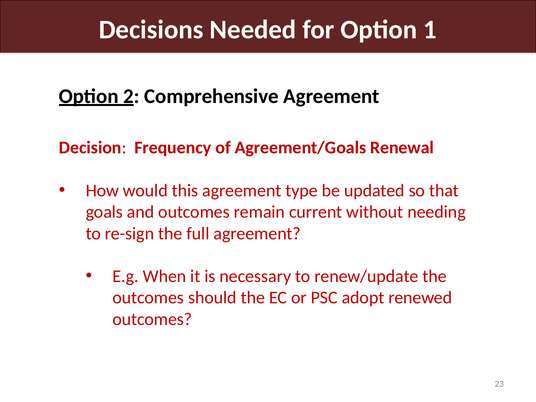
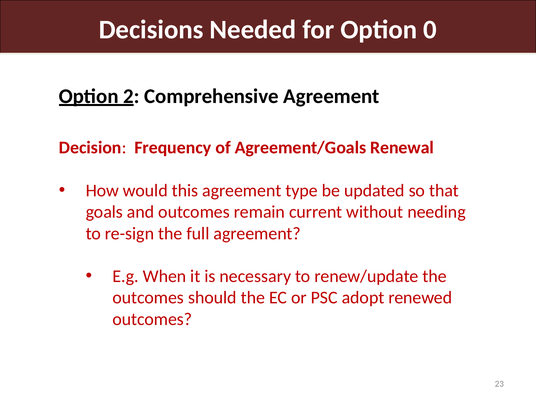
1: 1 -> 0
